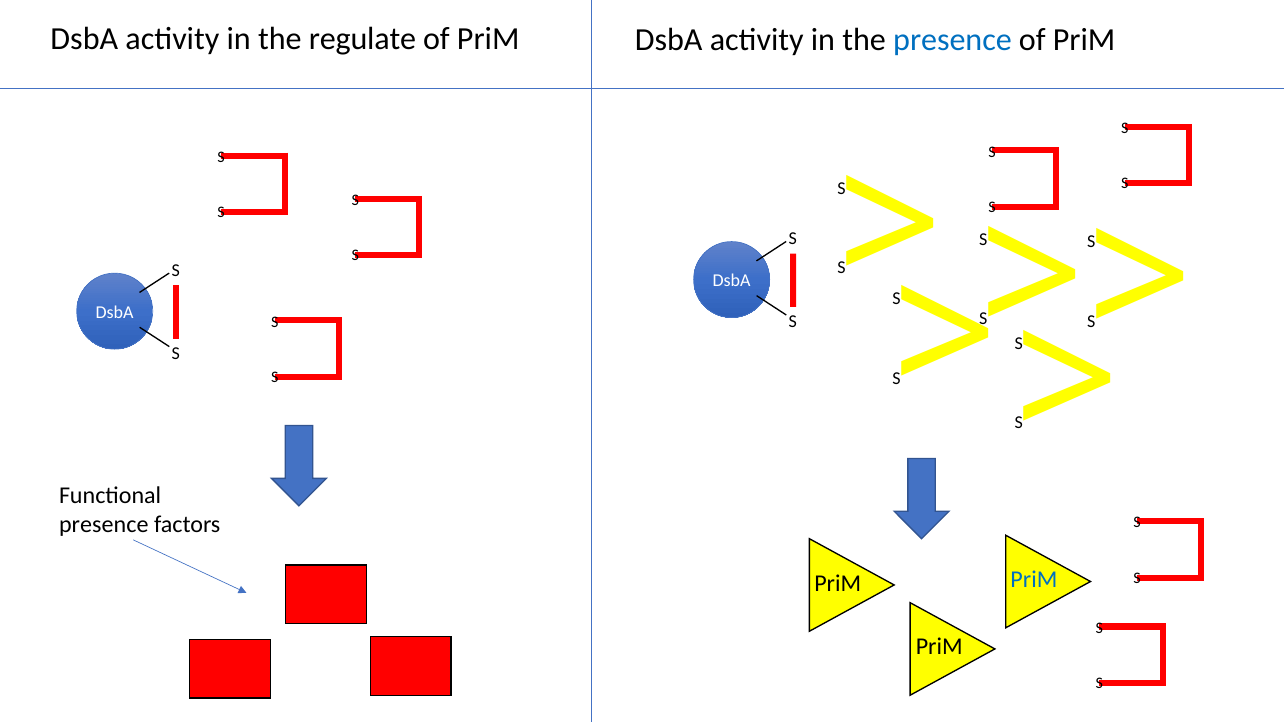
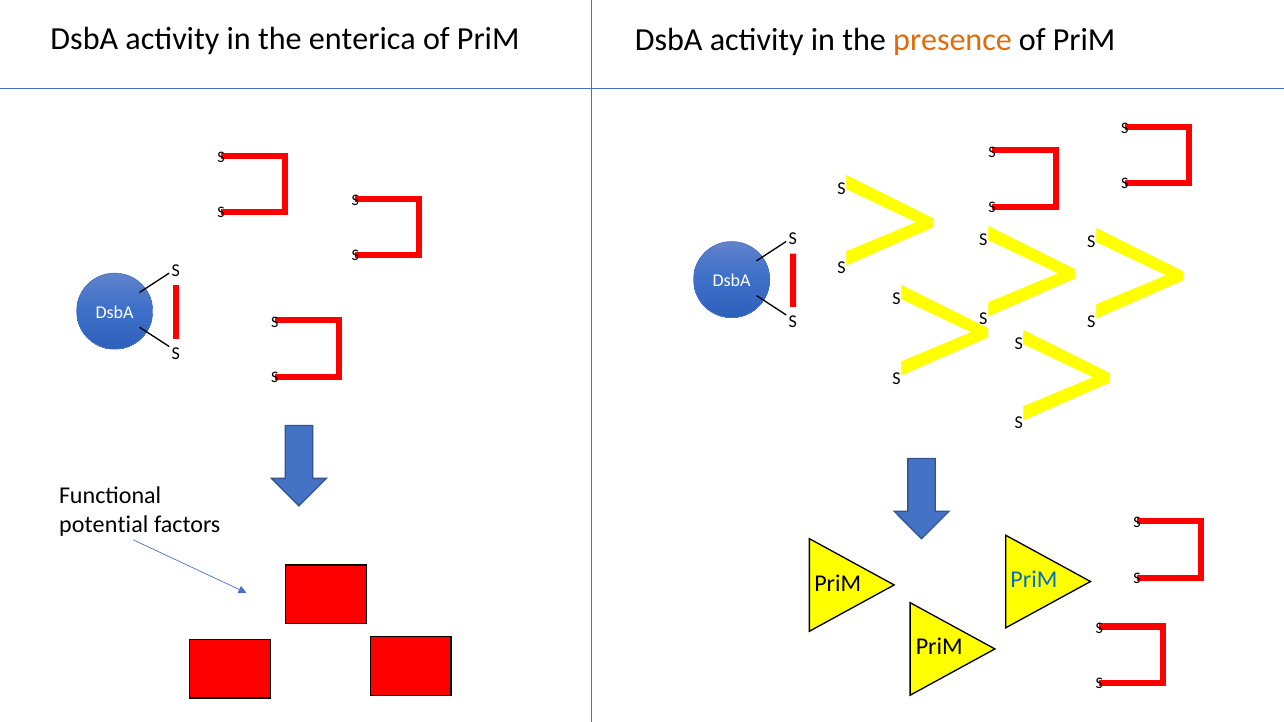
regulate: regulate -> enterica
presence at (952, 39) colour: blue -> orange
presence at (104, 524): presence -> potential
